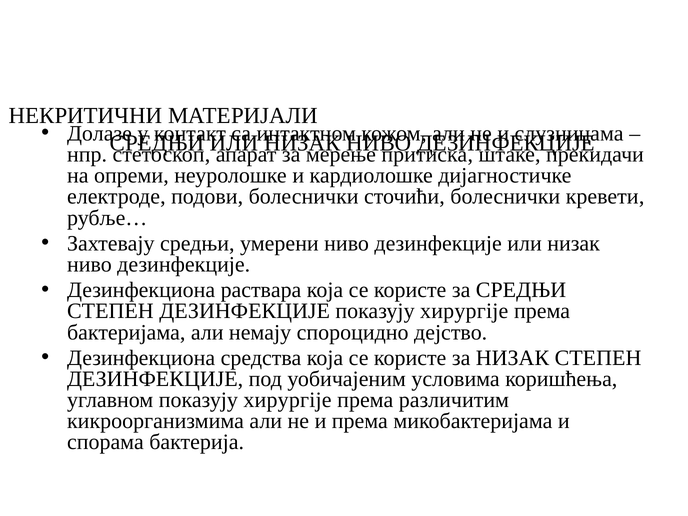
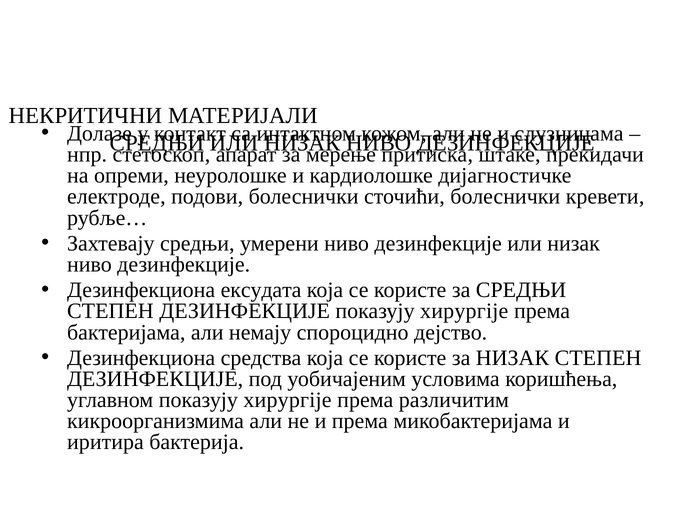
раствара: раствара -> ексудата
спoрaмa: спoрaмa -> иритира
